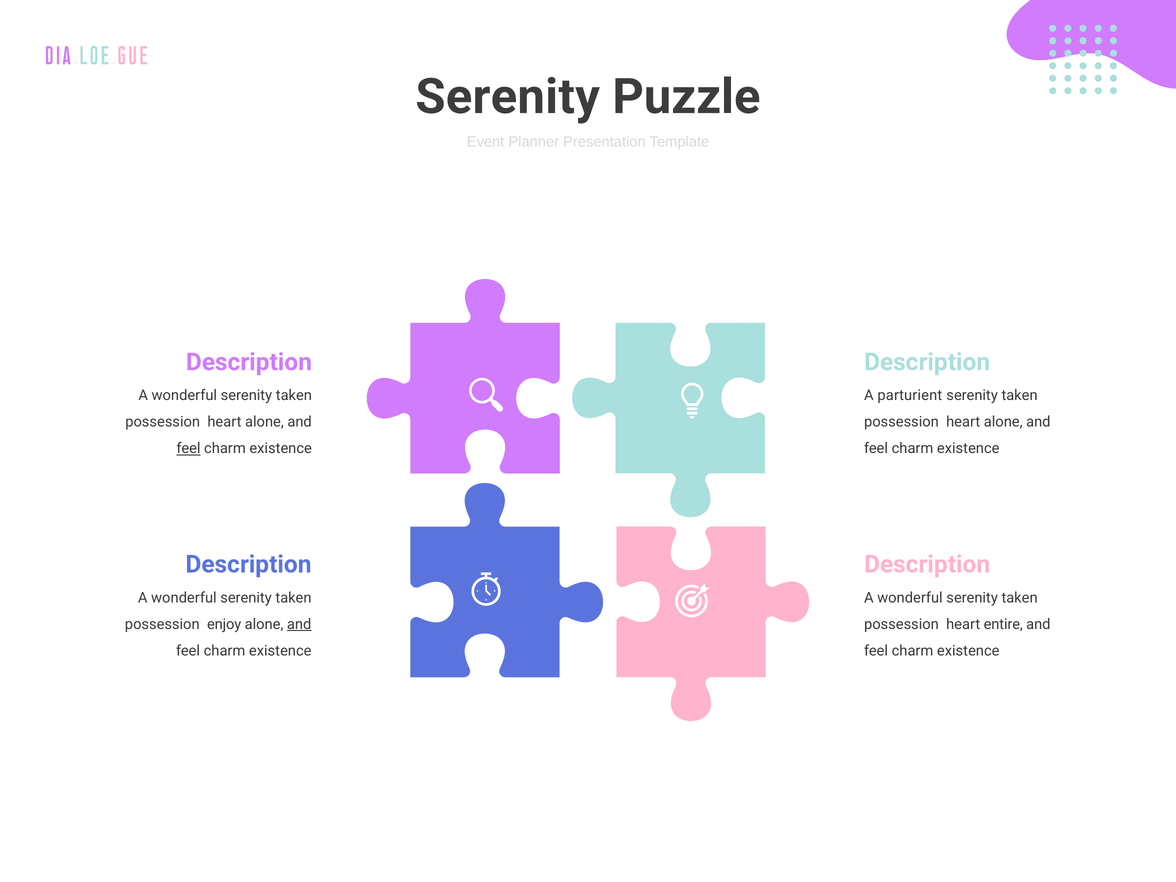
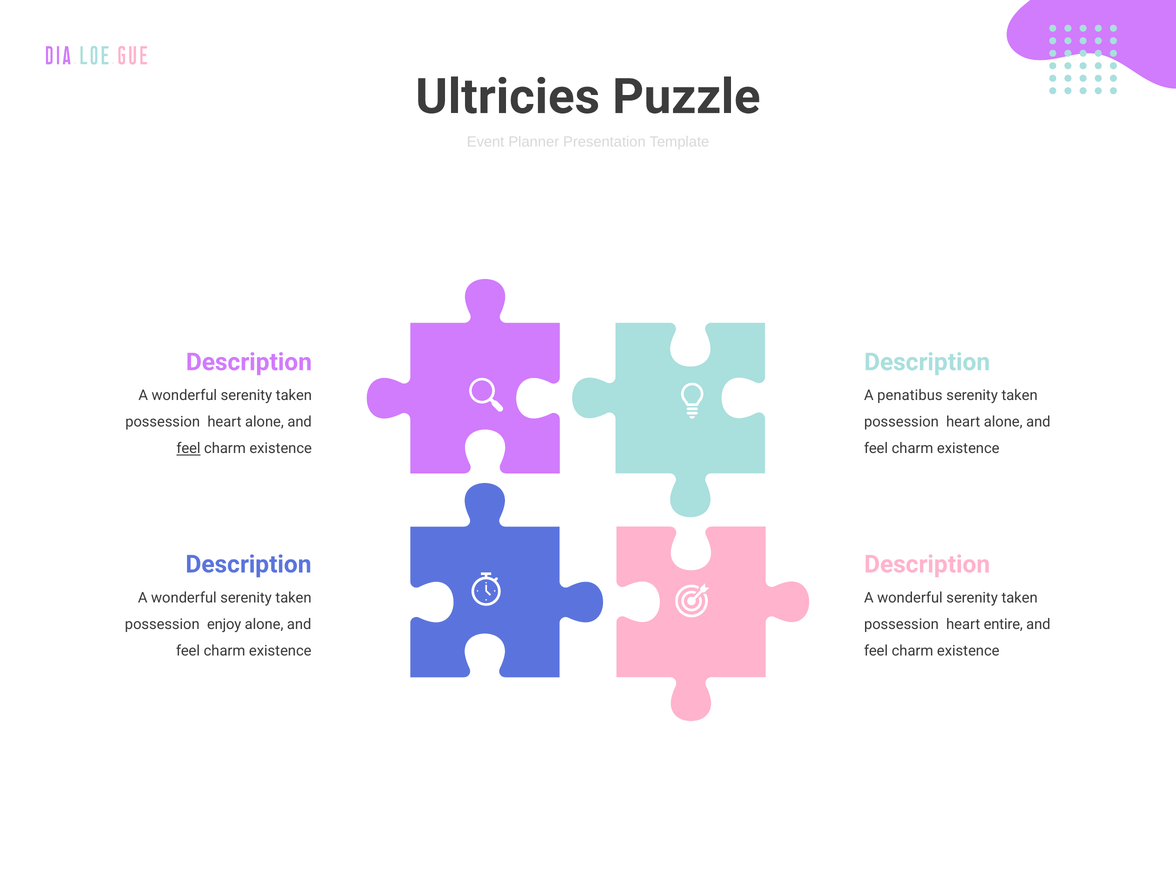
Serenity at (508, 97): Serenity -> Ultricies
parturient: parturient -> penatibus
and at (299, 624) underline: present -> none
